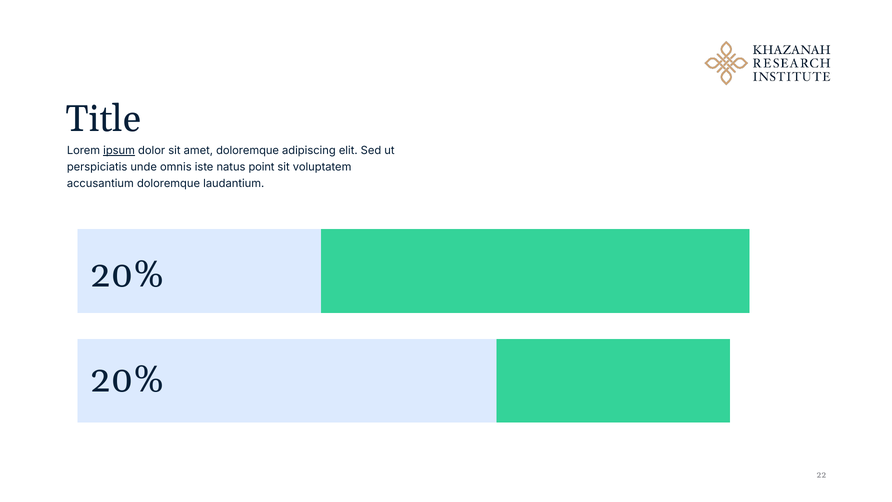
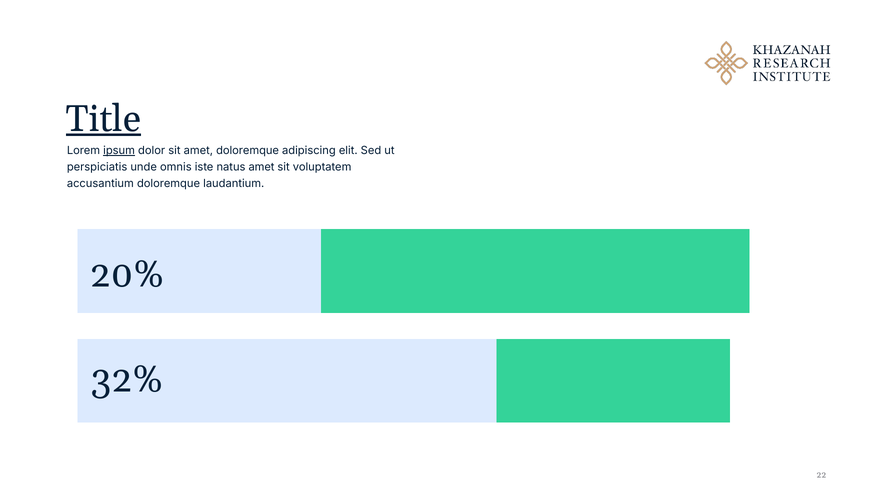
Title underline: none -> present
natus point: point -> amet
20% at (127, 380): 20% -> 32%
